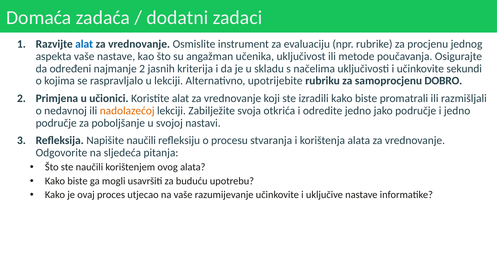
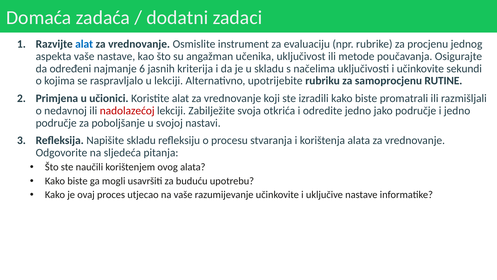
najmanje 2: 2 -> 6
DOBRO: DOBRO -> RUTINE
nadolazećoj colour: orange -> red
Napišite naučili: naučili -> skladu
